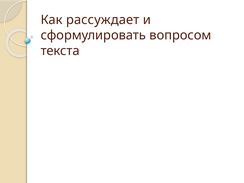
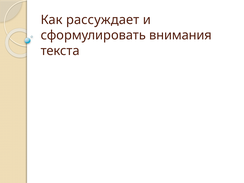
вопросом: вопросом -> внимания
